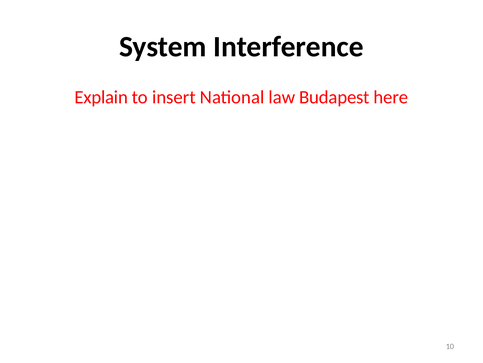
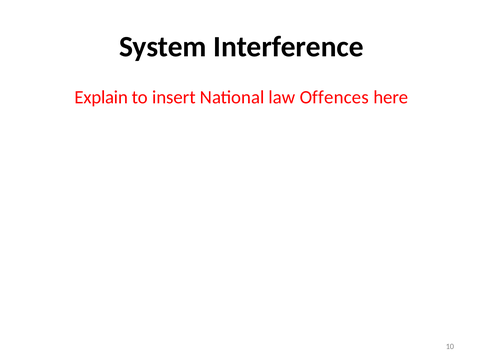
Budapest: Budapest -> Offences
